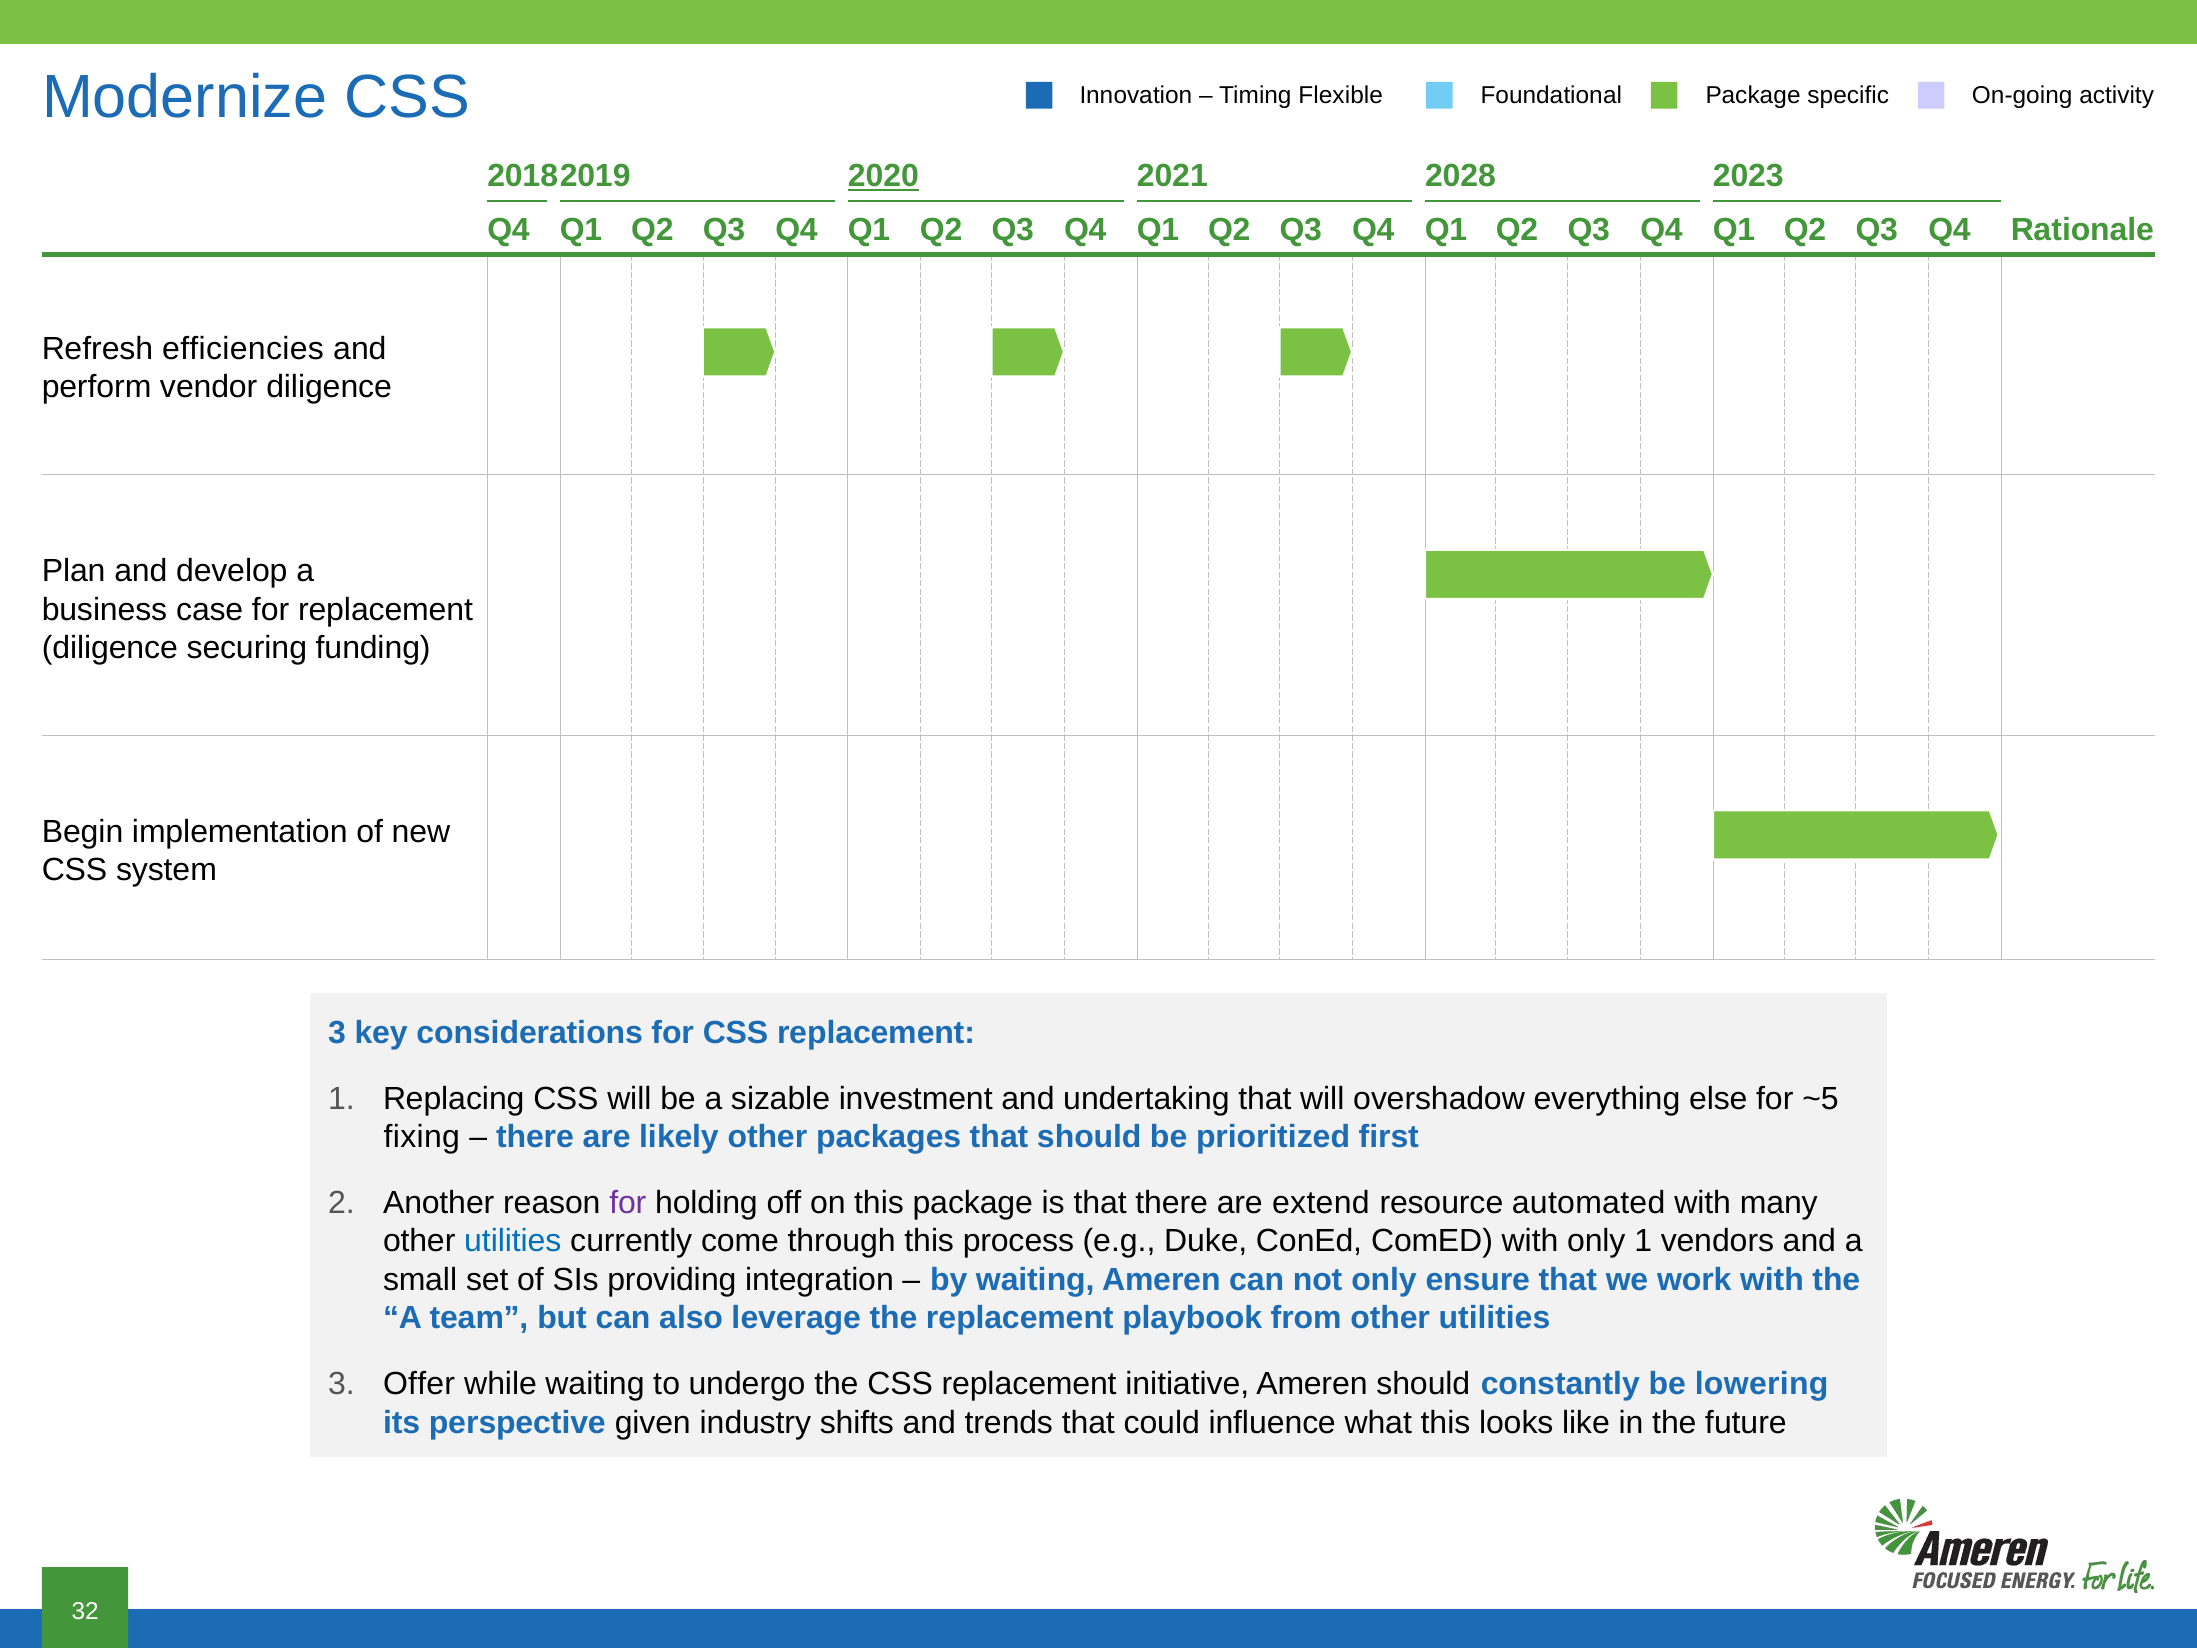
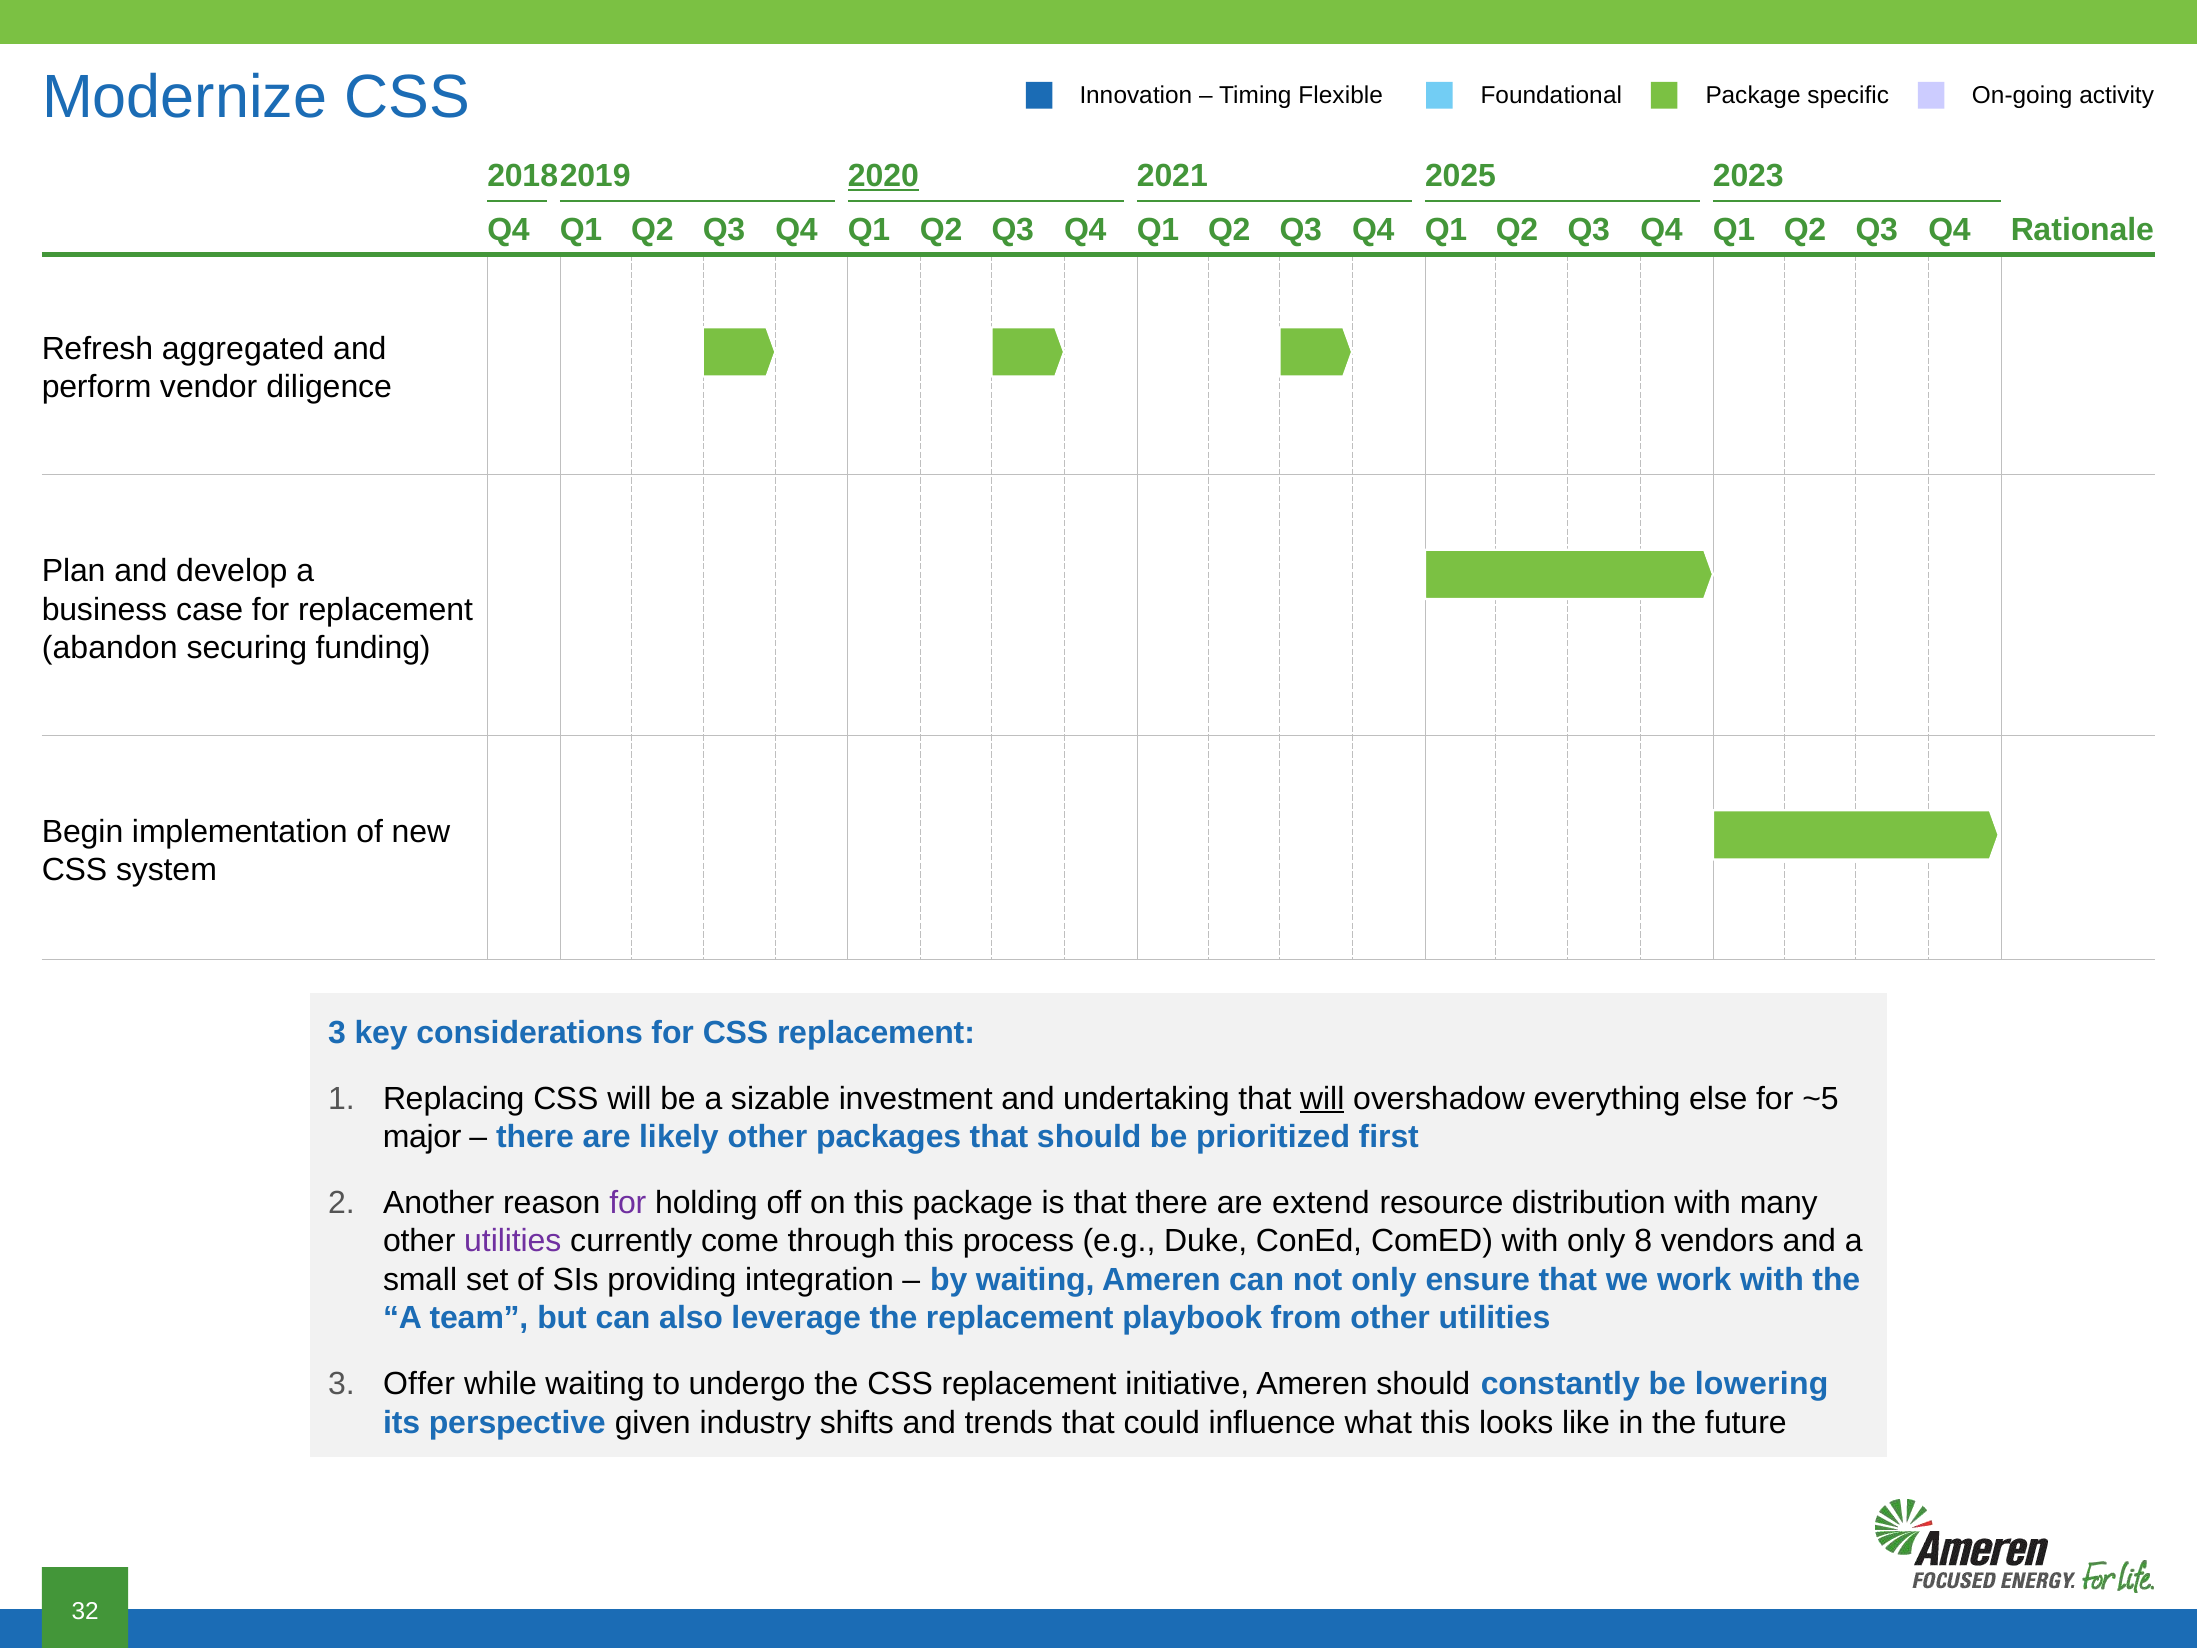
2028: 2028 -> 2025
efficiencies: efficiencies -> aggregated
diligence at (110, 648): diligence -> abandon
will at (1322, 1098) underline: none -> present
fixing: fixing -> major
automated: automated -> distribution
utilities at (513, 1241) colour: blue -> purple
only 1: 1 -> 8
